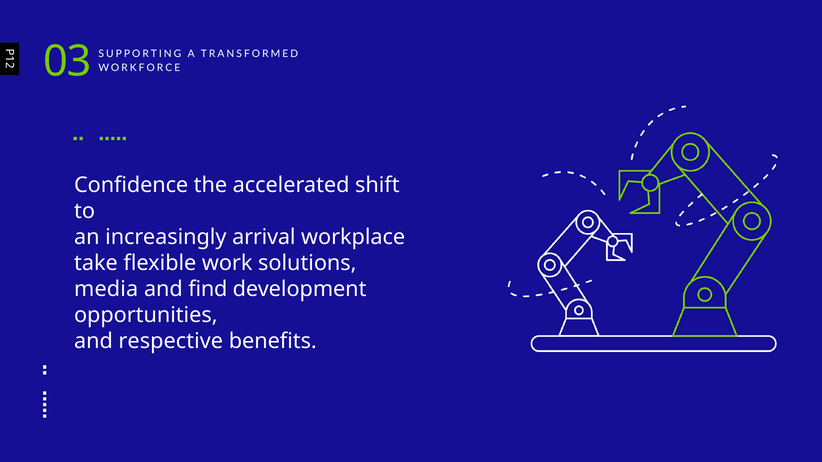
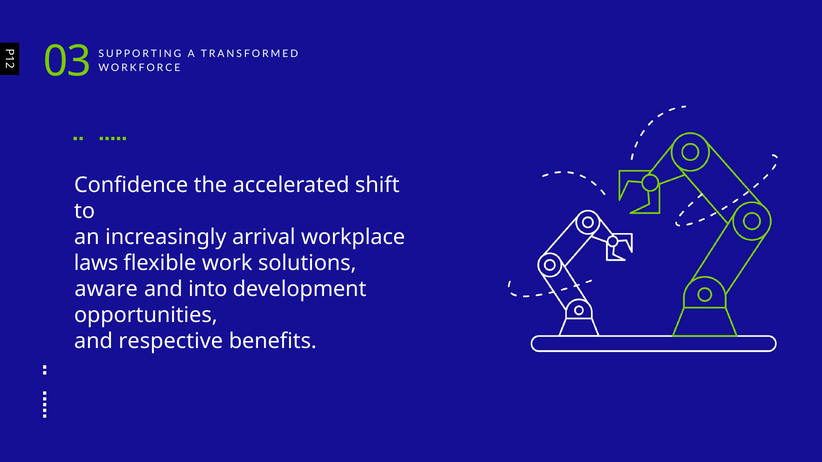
take: take -> laws
media: media -> aware
find: find -> into
